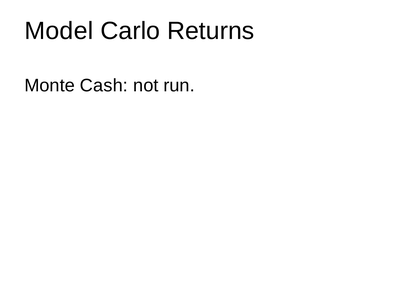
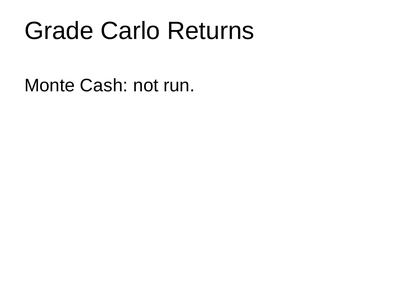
Model: Model -> Grade
